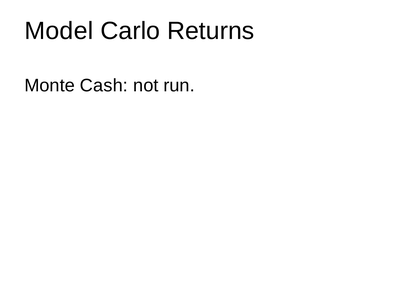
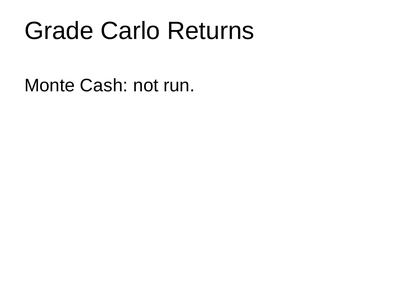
Model: Model -> Grade
